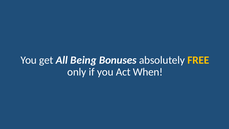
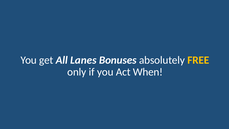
Being: Being -> Lanes
